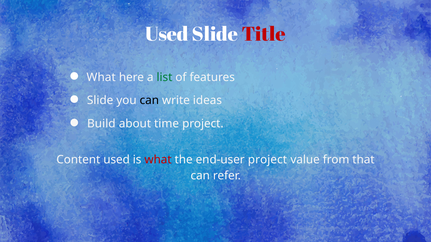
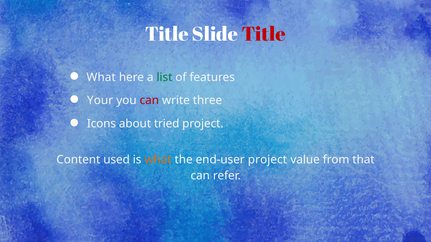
Used at (167, 34): Used -> Title
Slide at (100, 101): Slide -> Your
can at (149, 101) colour: black -> red
ideas: ideas -> three
Build: Build -> Icons
time: time -> tried
what at (158, 160) colour: red -> orange
